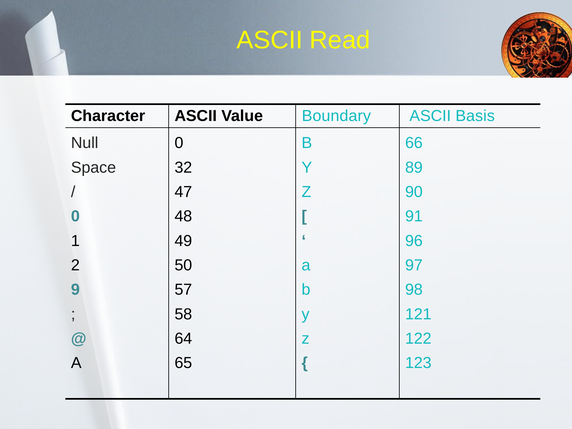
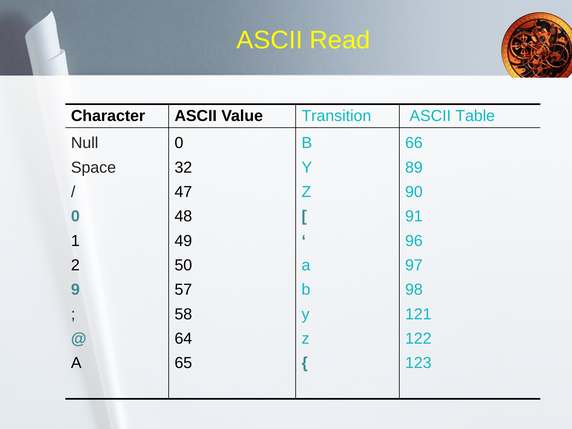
Boundary: Boundary -> Transition
Basis: Basis -> Table
